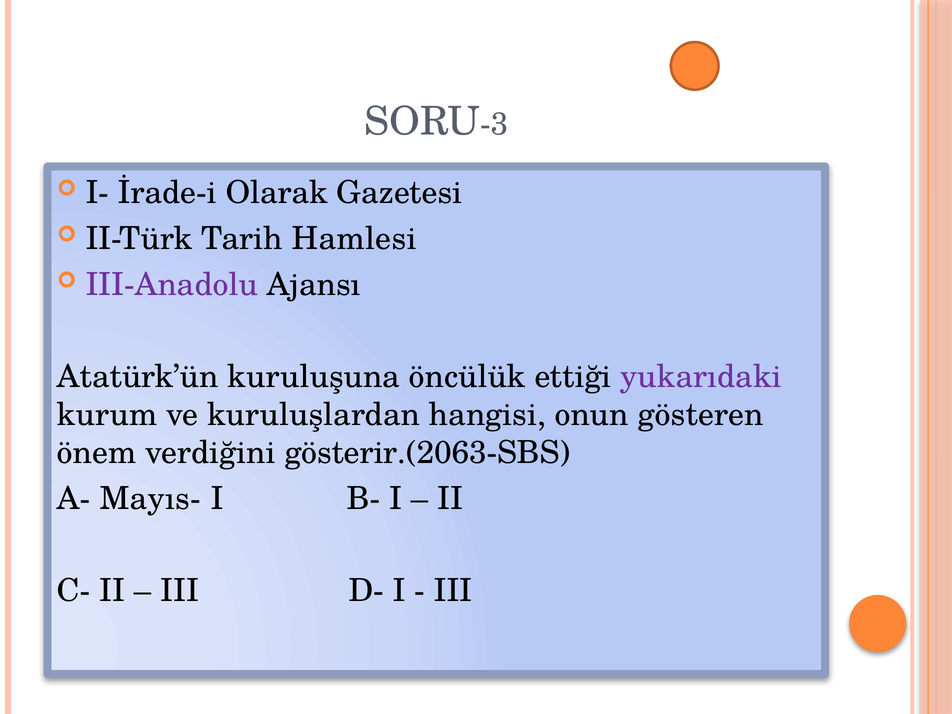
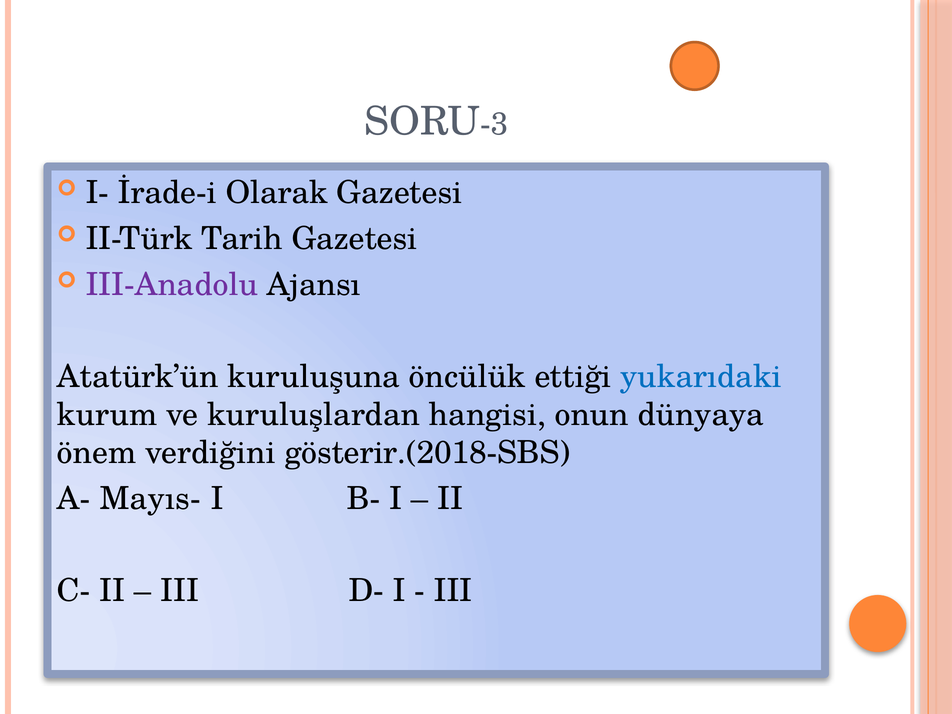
Tarih Hamlesi: Hamlesi -> Gazetesi
yukarıdaki colour: purple -> blue
gösteren: gösteren -> dünyaya
gösterir.(2063-SBS: gösterir.(2063-SBS -> gösterir.(2018-SBS
